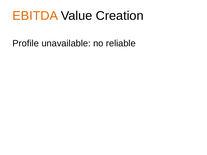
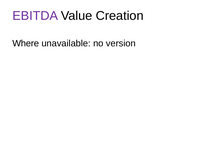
EBITDA colour: orange -> purple
Profile: Profile -> Where
reliable: reliable -> version
